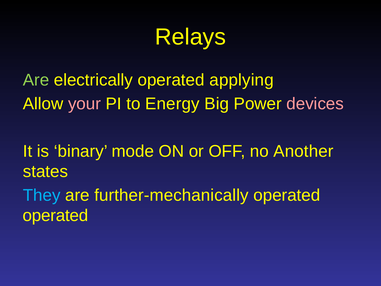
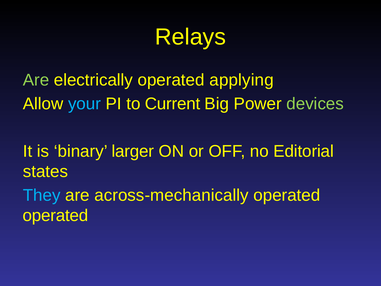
your colour: pink -> light blue
Energy: Energy -> Current
devices colour: pink -> light green
mode: mode -> larger
Another: Another -> Editorial
further-mechanically: further-mechanically -> across-mechanically
